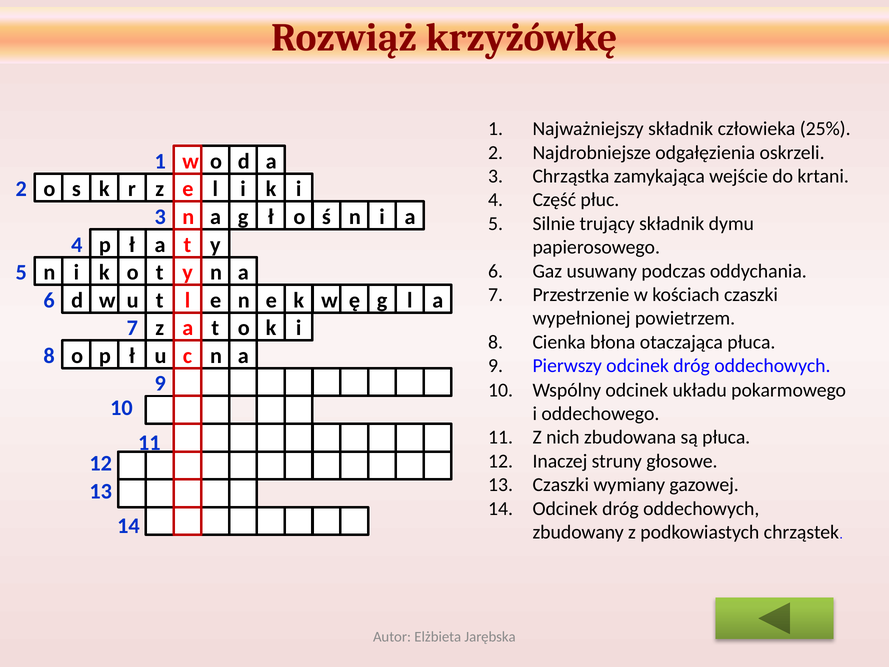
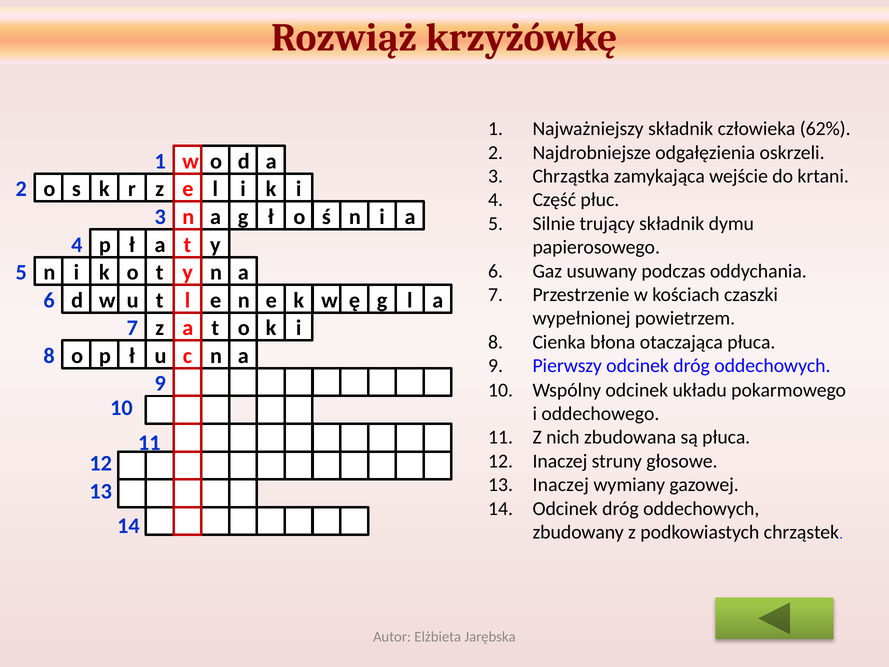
25%: 25% -> 62%
13 Czaszki: Czaszki -> Inaczej
